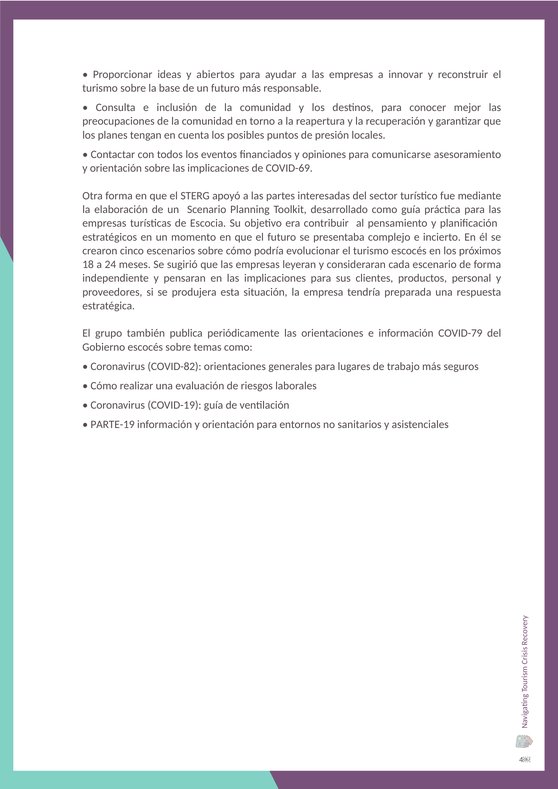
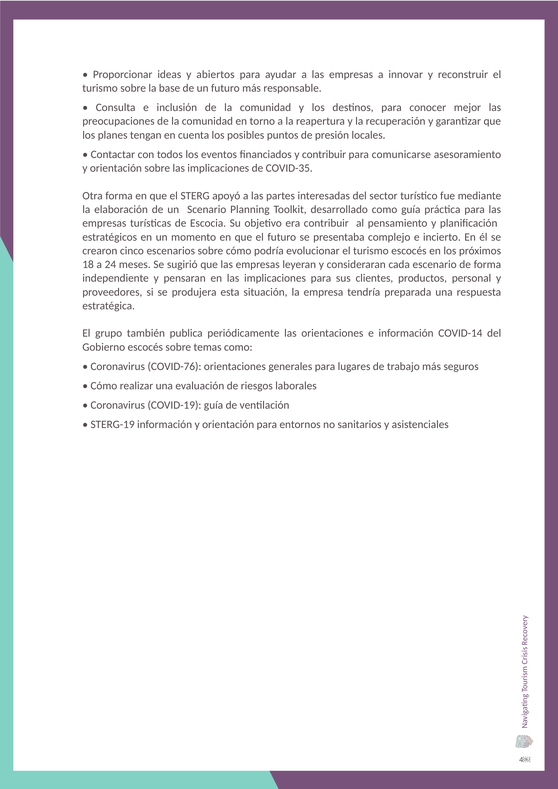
y opiniones: opiniones -> contribuir
COVID-69: COVID-69 -> COVID-35
COVID-79: COVID-79 -> COVID-14
COVID-82: COVID-82 -> COVID-76
PARTE-19: PARTE-19 -> STERG-19
